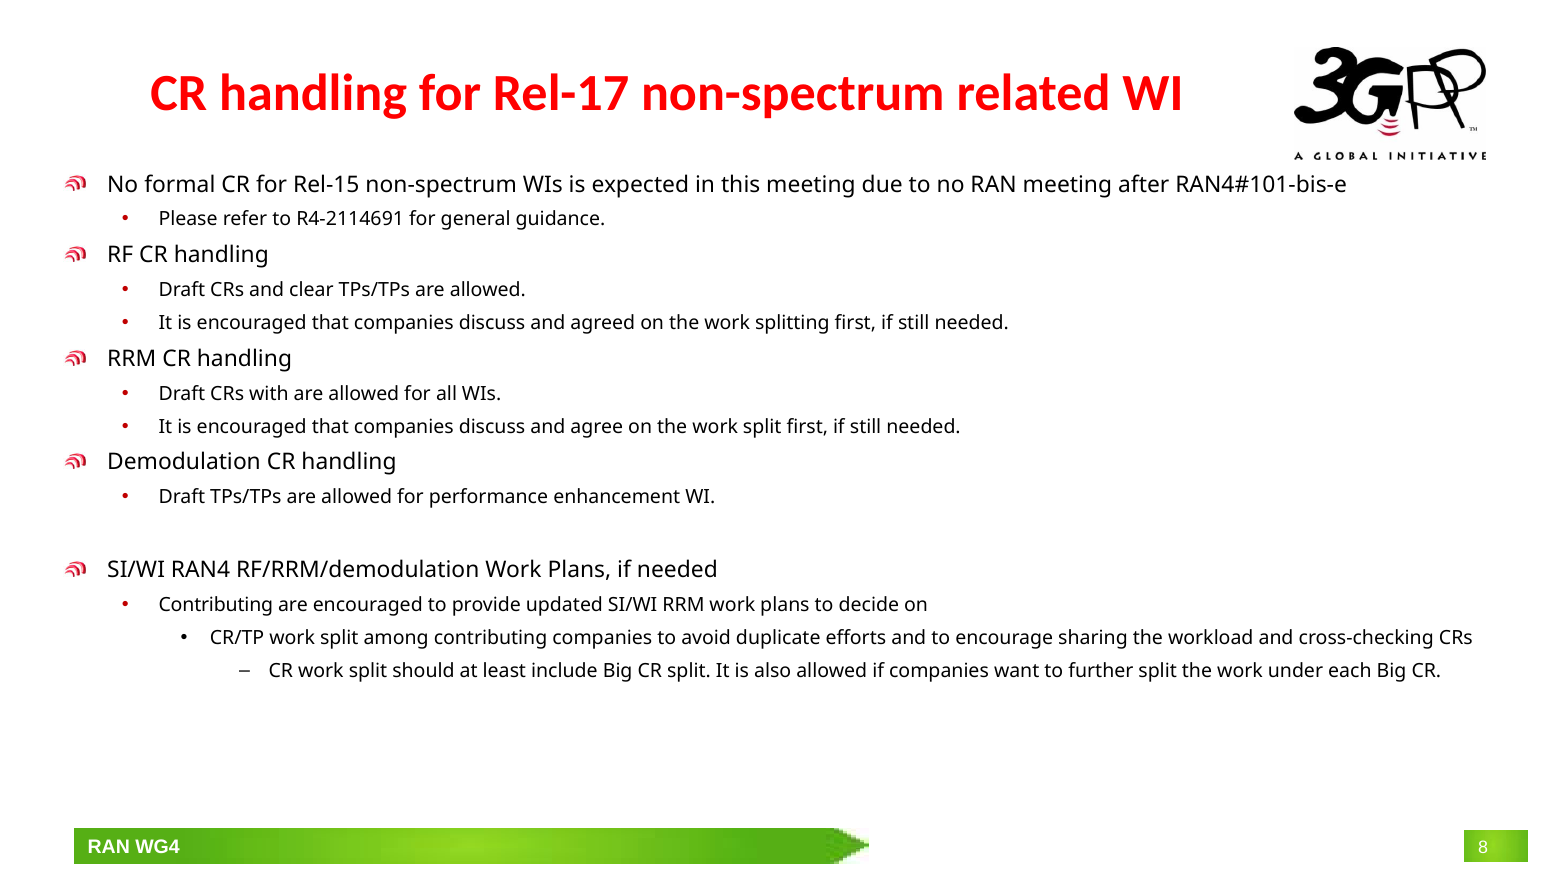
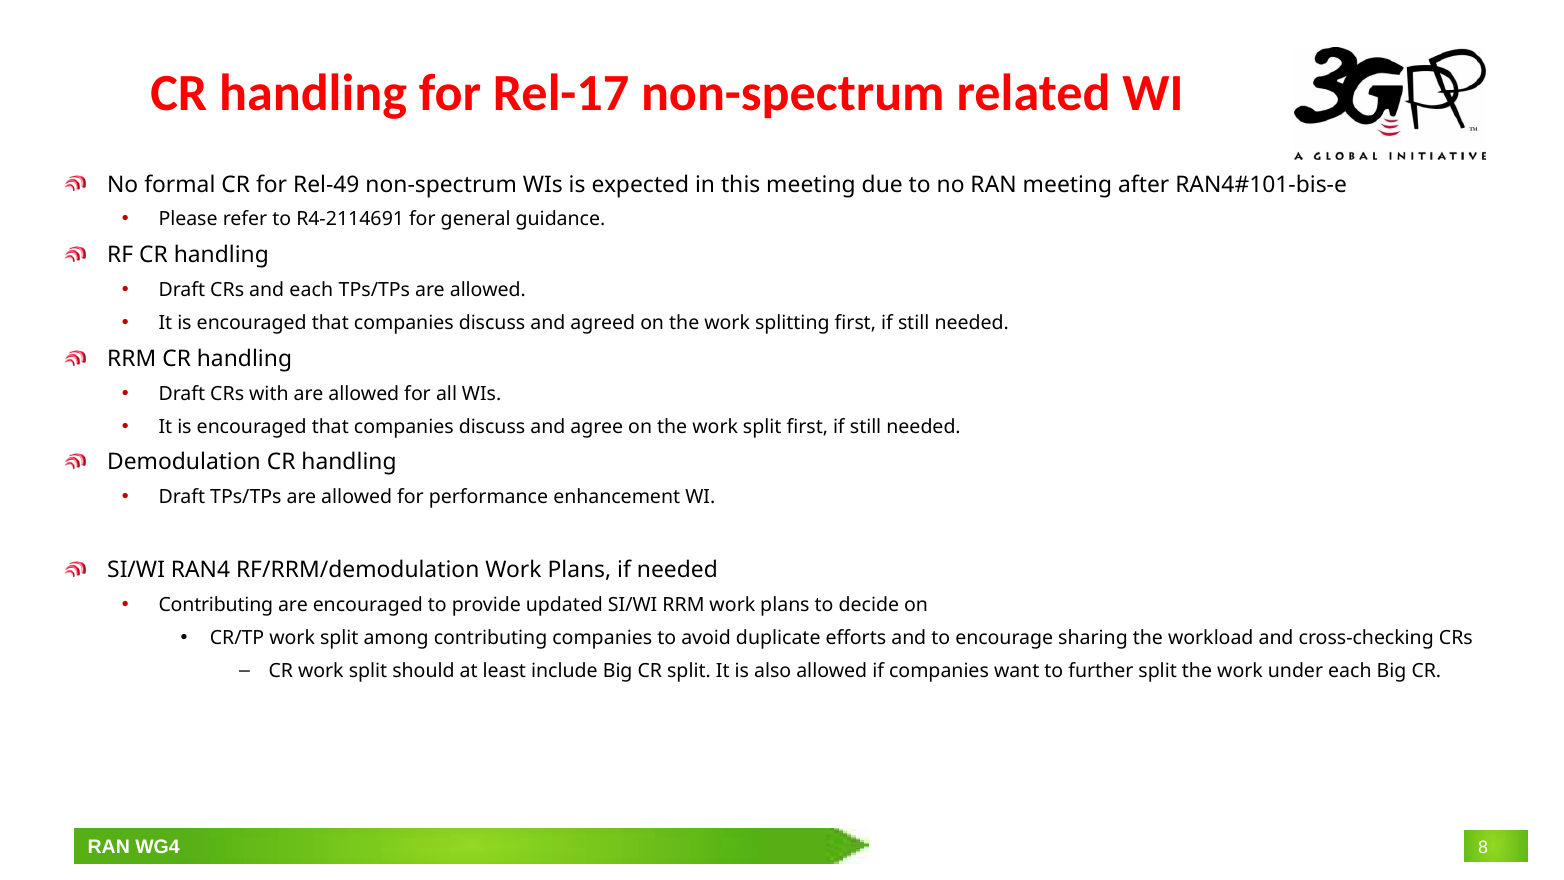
Rel-15: Rel-15 -> Rel-49
and clear: clear -> each
